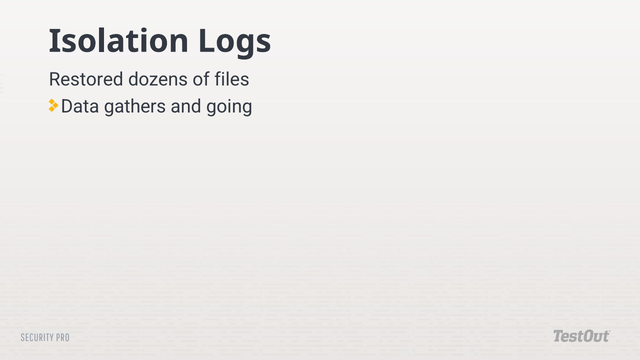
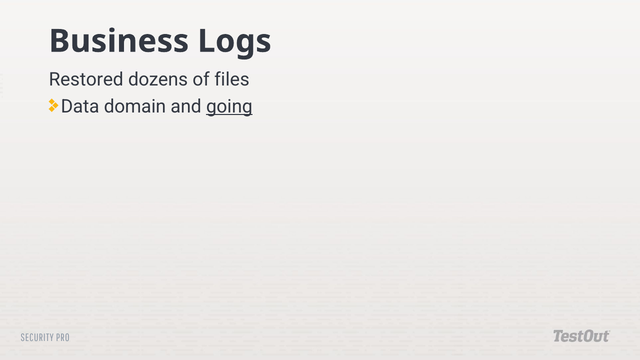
Isolation: Isolation -> Business
gathers: gathers -> domain
going underline: none -> present
